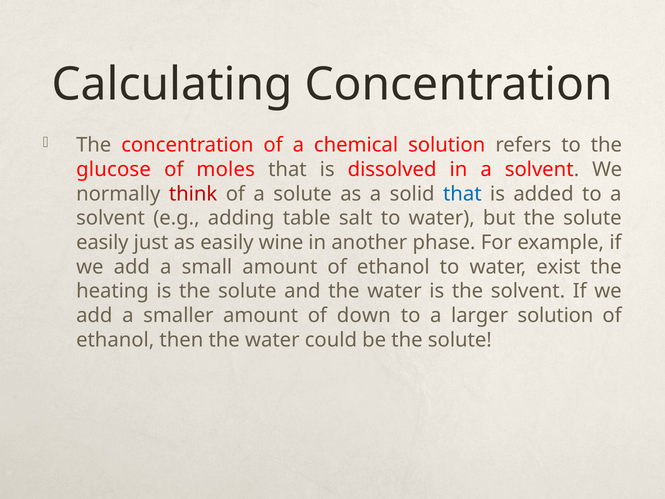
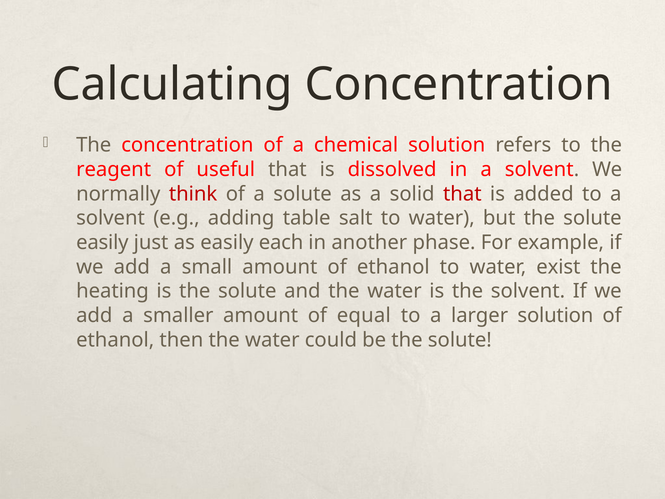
glucose: glucose -> reagent
moles: moles -> useful
that at (462, 194) colour: blue -> red
wine: wine -> each
down: down -> equal
